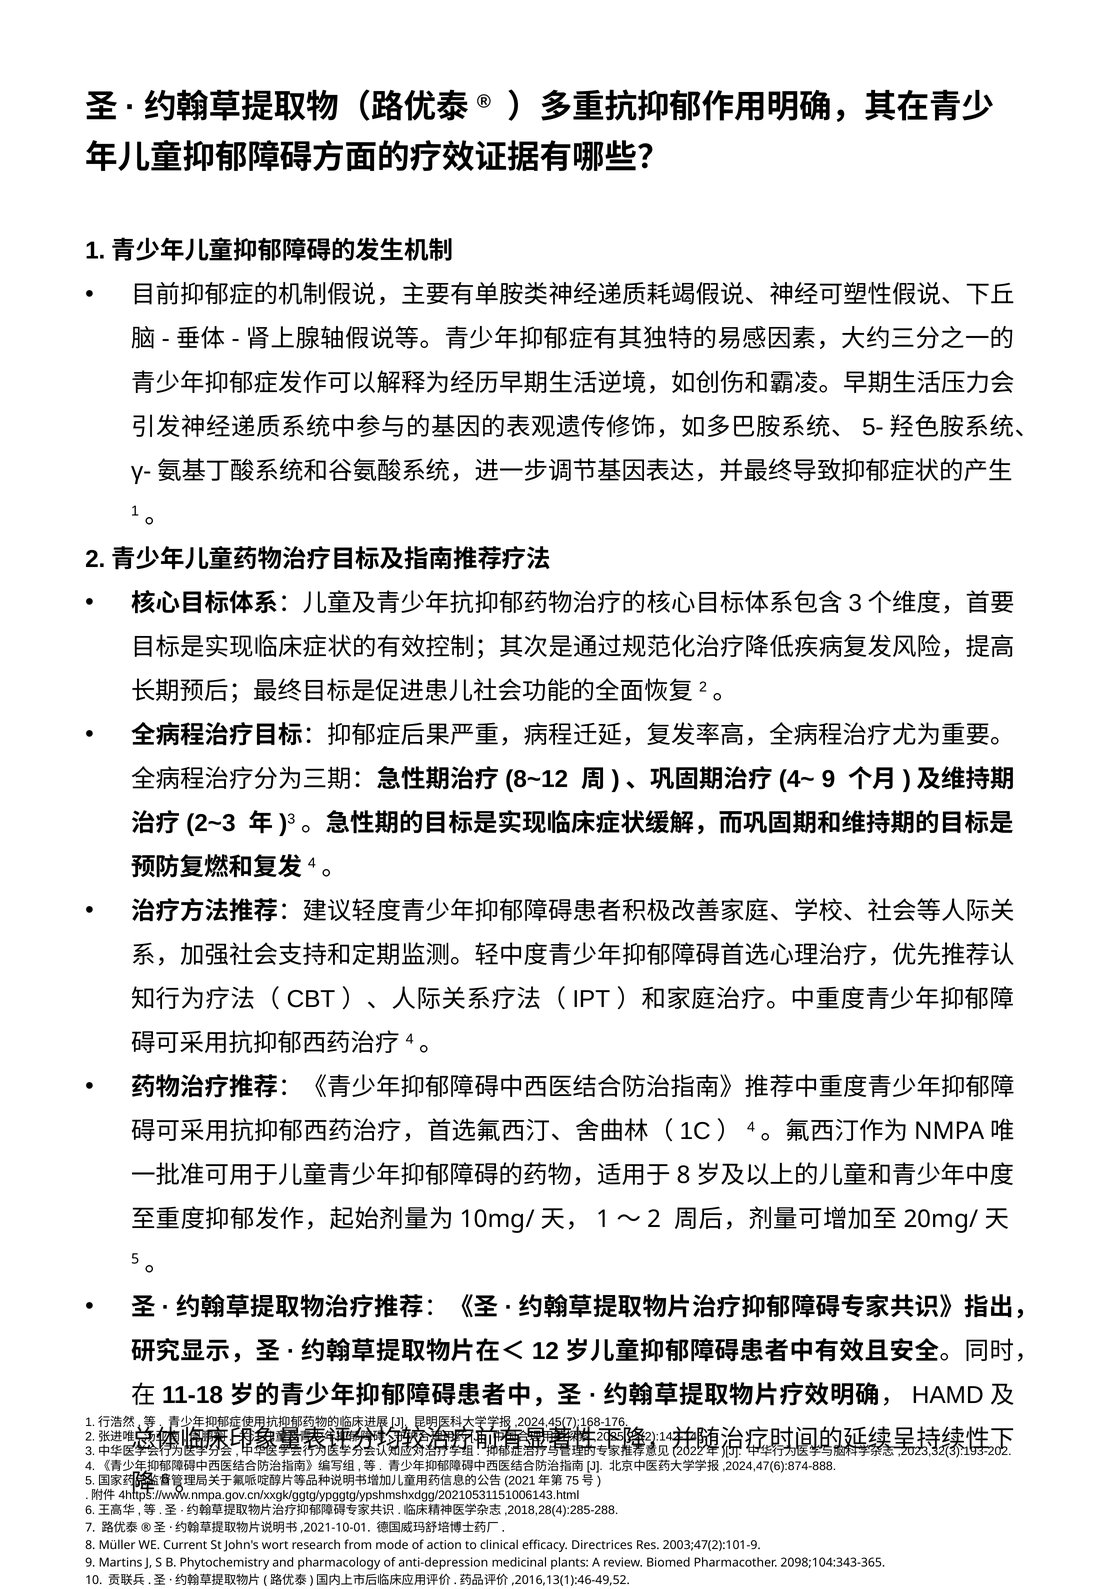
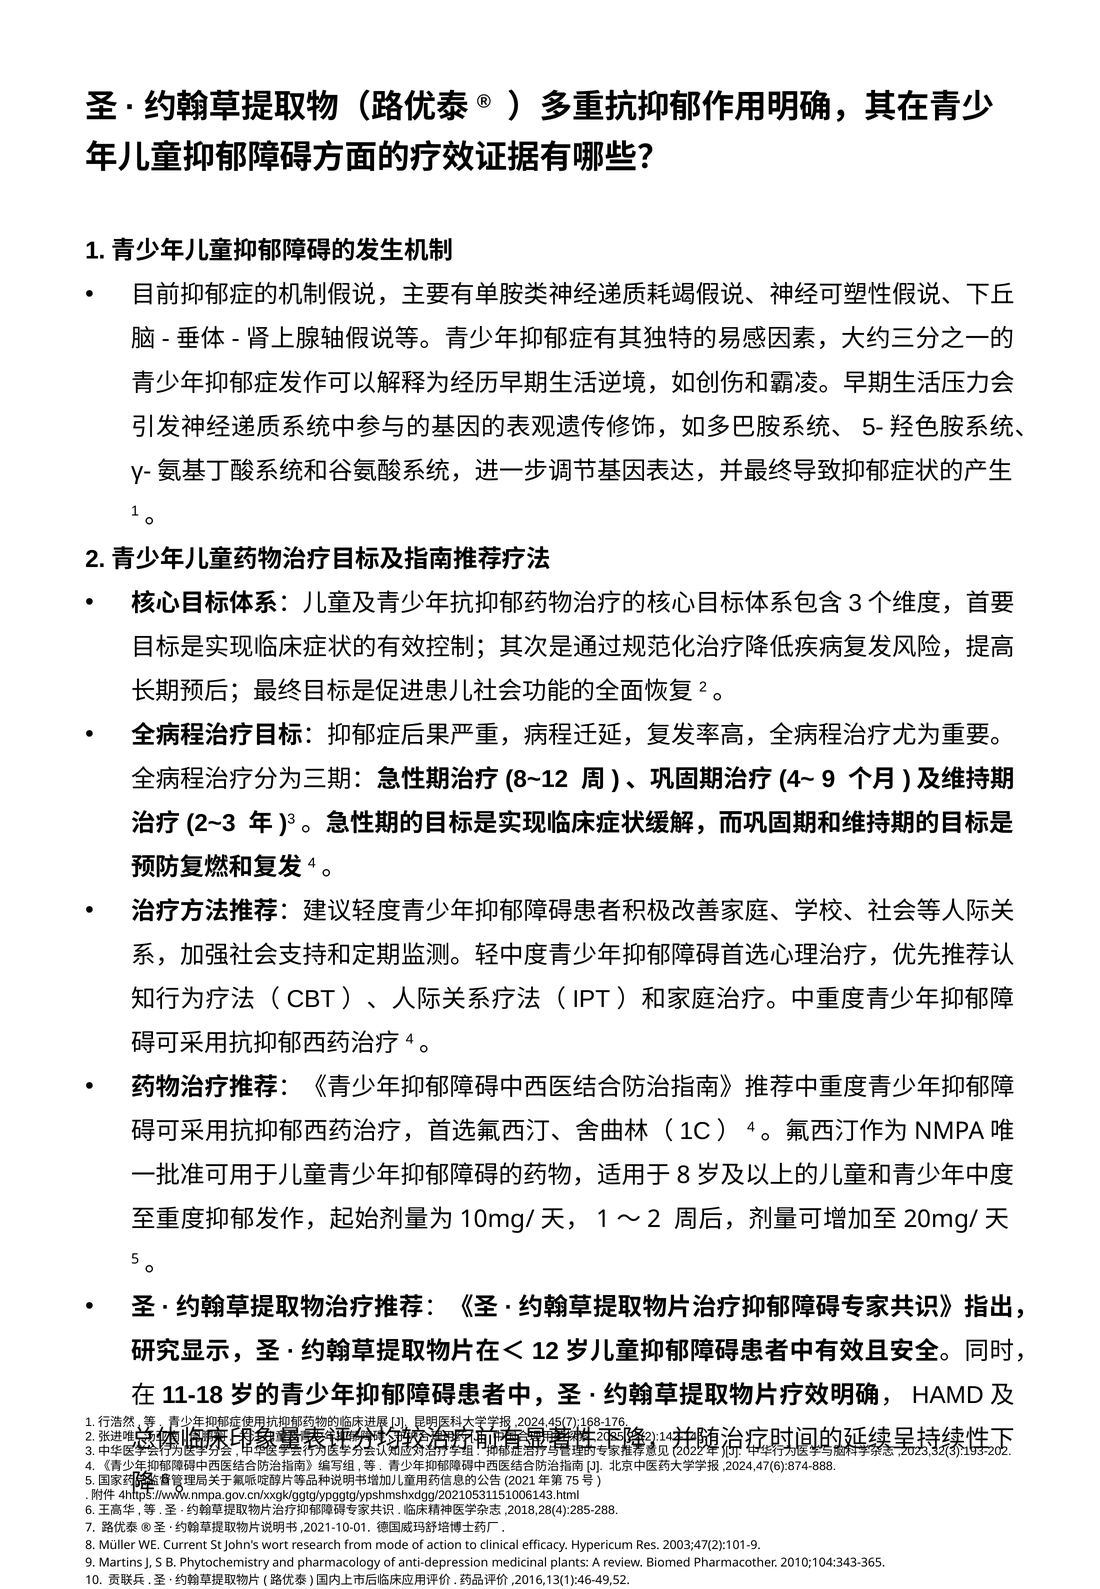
Directrices: Directrices -> Hypericum
2098;104:343-365: 2098;104:343-365 -> 2010;104:343-365
